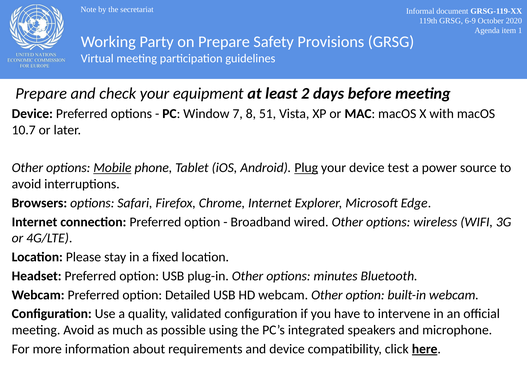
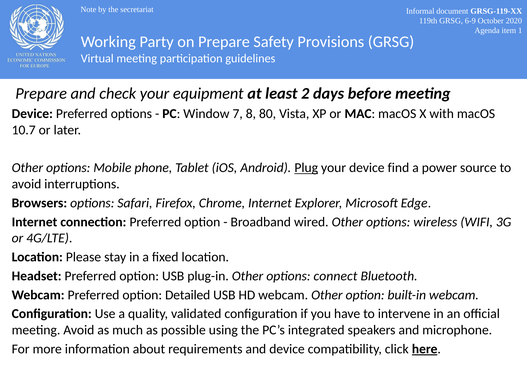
51: 51 -> 80
Mobile underline: present -> none
test: test -> find
minutes: minutes -> connect
